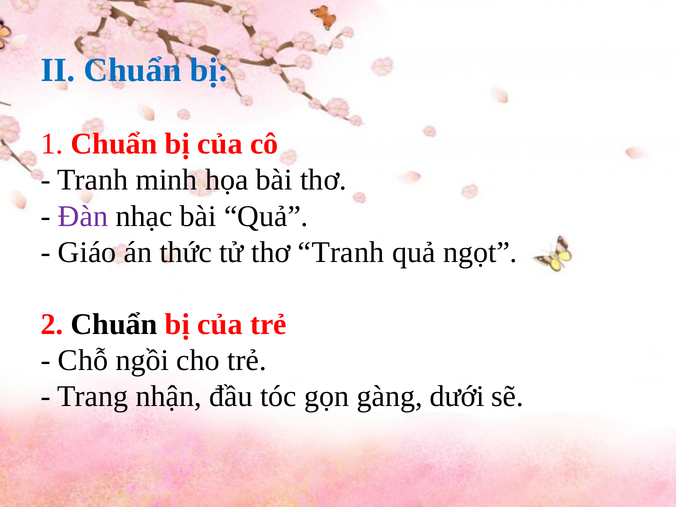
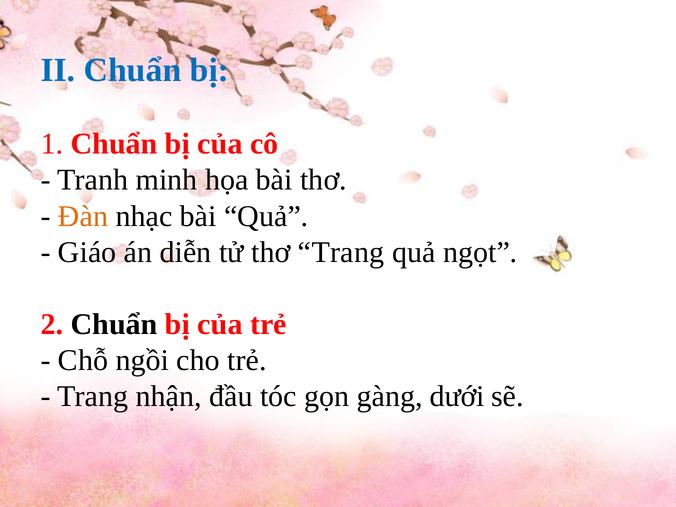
Đàn colour: purple -> orange
thức: thức -> diễn
thơ Tranh: Tranh -> Trang
